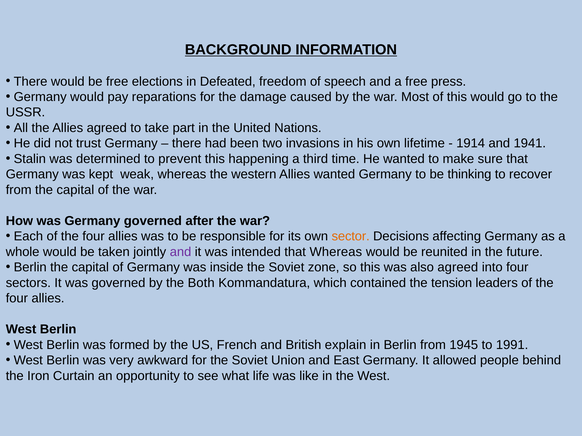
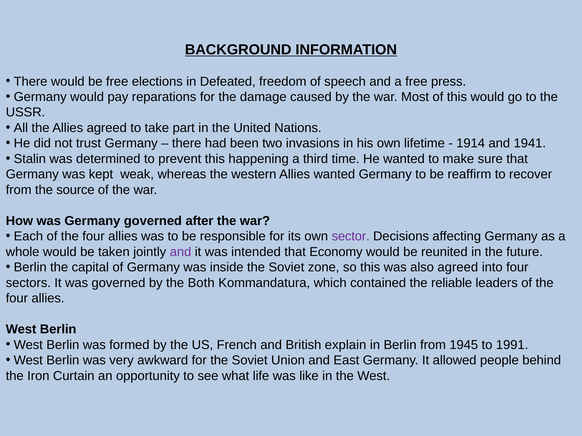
thinking: thinking -> reaffirm
from the capital: capital -> source
sector colour: orange -> purple
that Whereas: Whereas -> Economy
tension: tension -> reliable
